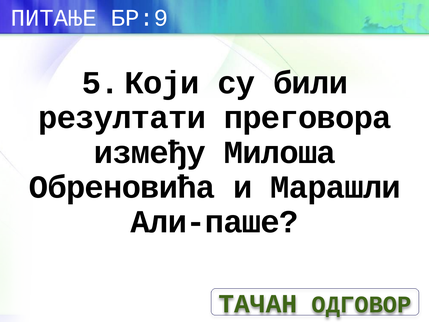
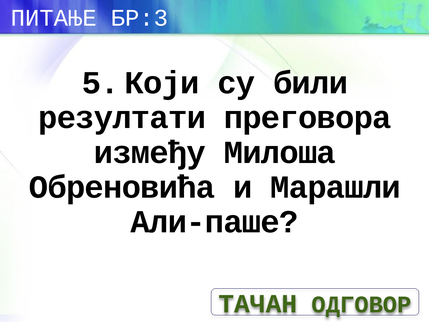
БР:9: БР:9 -> БР:3
